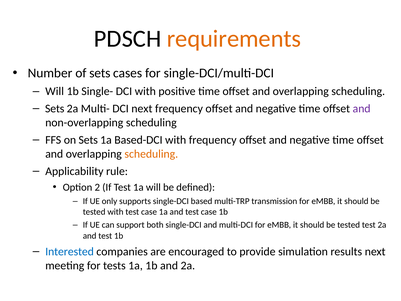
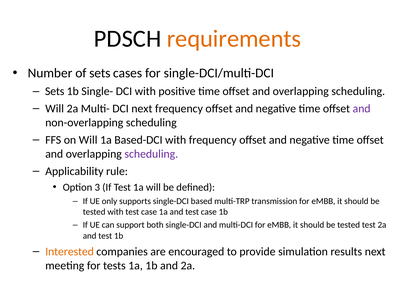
Will at (55, 91): Will -> Sets
Sets at (55, 109): Sets -> Will
on Sets: Sets -> Will
scheduling at (151, 154) colour: orange -> purple
2: 2 -> 3
Interested colour: blue -> orange
